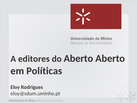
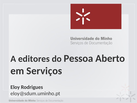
do Aberto: Aberto -> Pessoa
Políticas: Políticas -> Serviços
